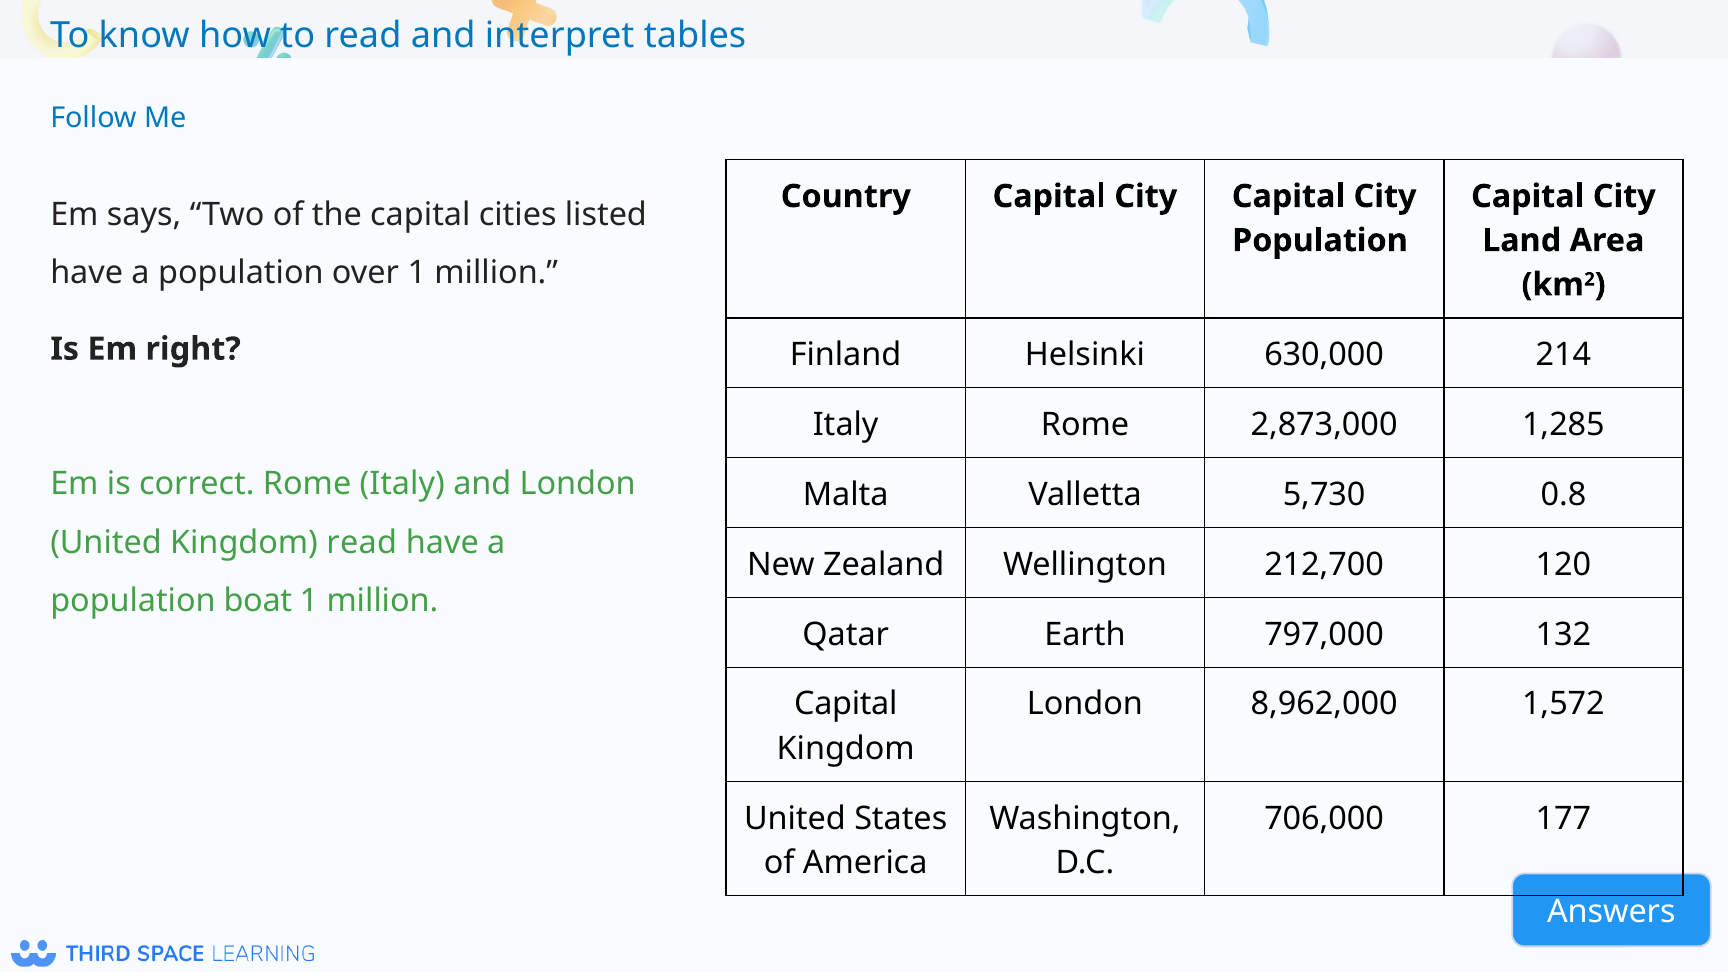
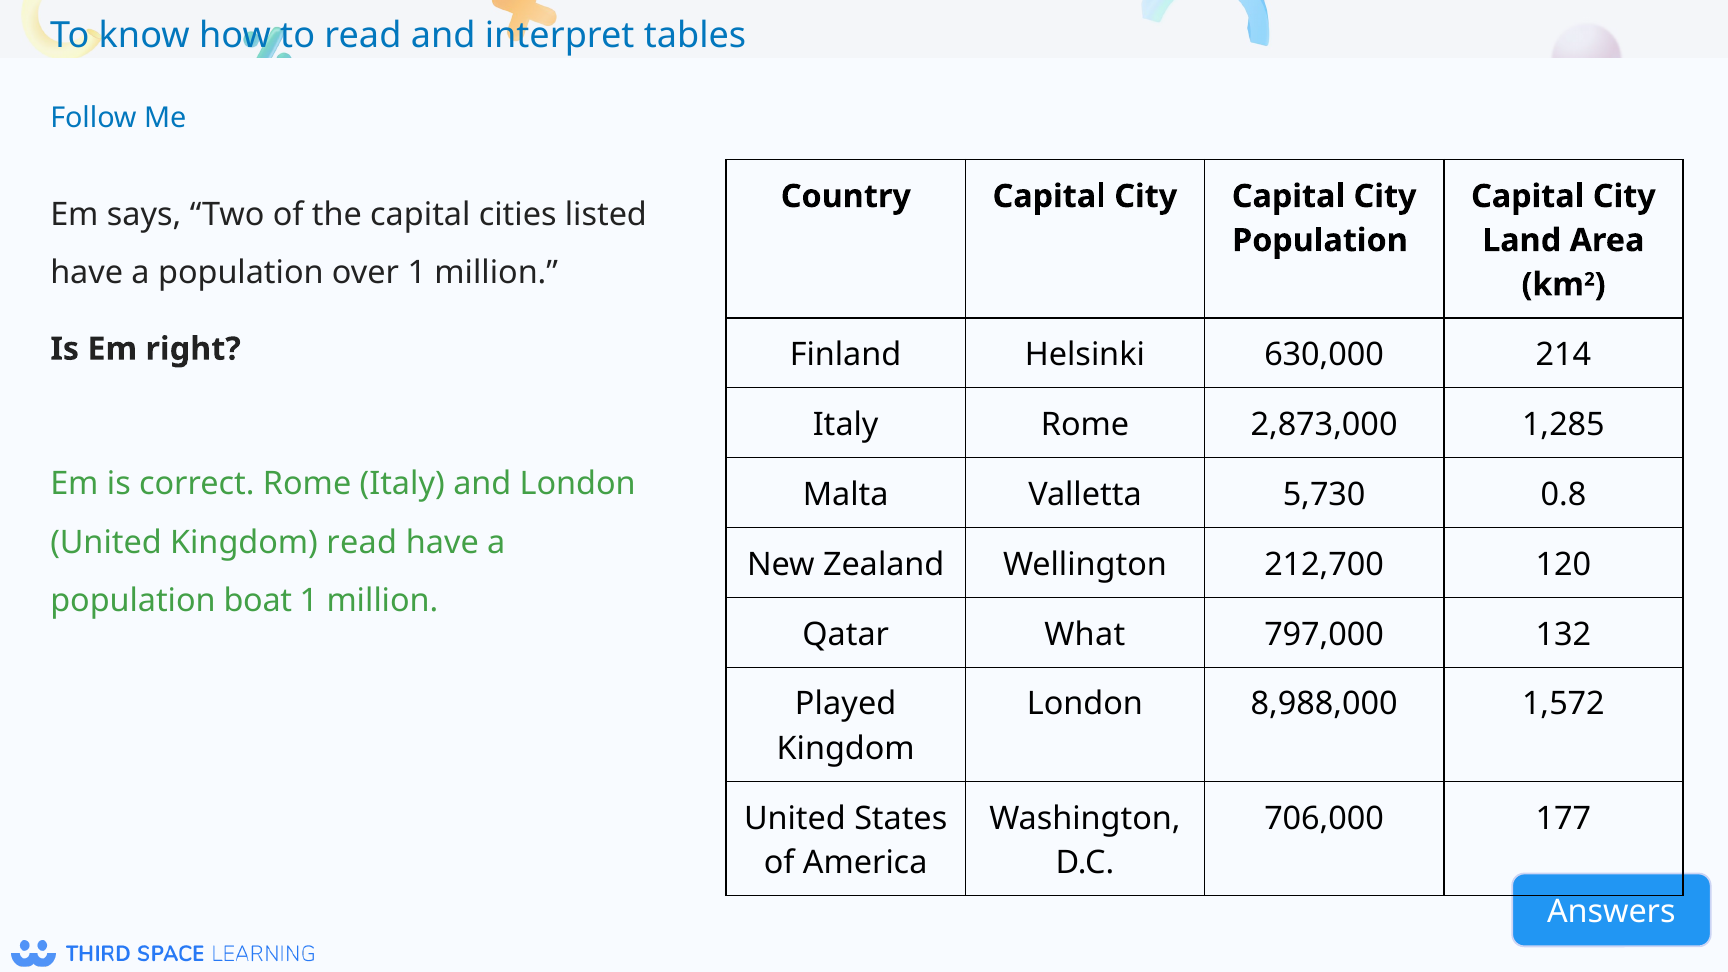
Earth: Earth -> What
Capital at (846, 704): Capital -> Played
8,962,000: 8,962,000 -> 8,988,000
